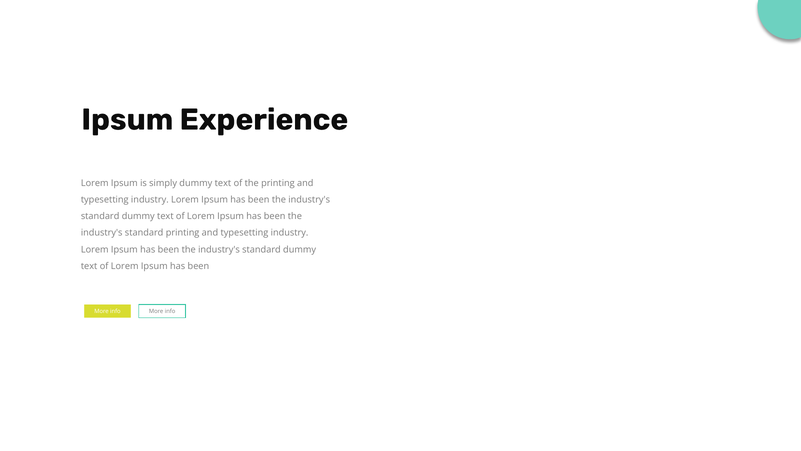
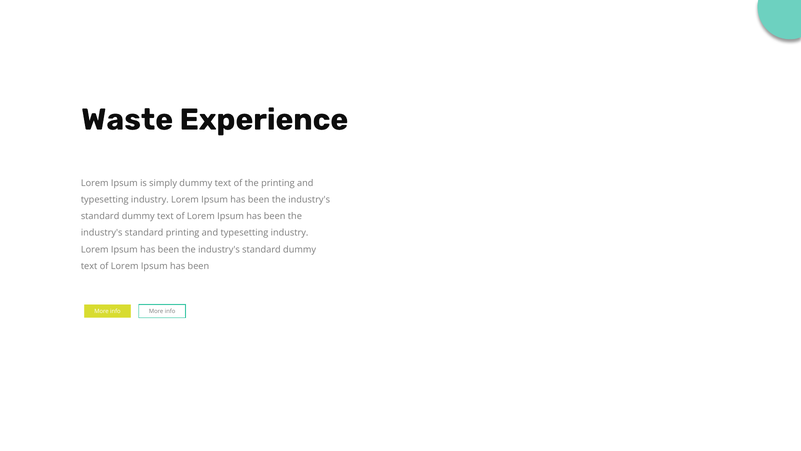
Ipsum at (127, 120): Ipsum -> Waste
